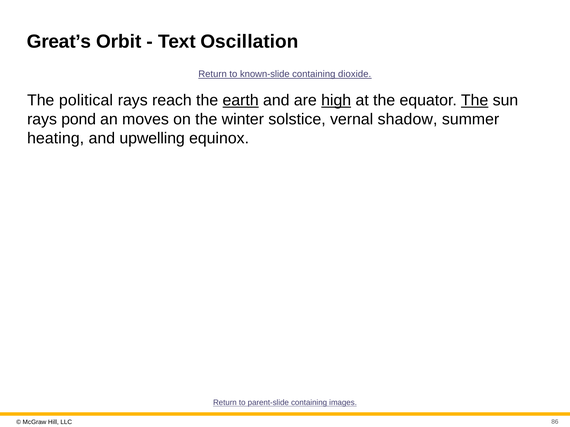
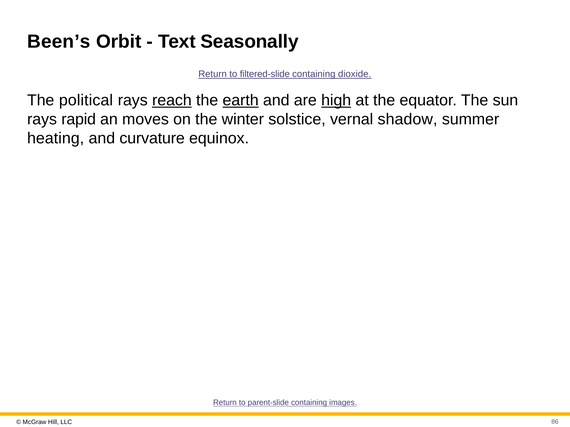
Great’s: Great’s -> Been’s
Oscillation: Oscillation -> Seasonally
known-slide: known-slide -> filtered-slide
reach underline: none -> present
The at (475, 101) underline: present -> none
pond: pond -> rapid
upwelling: upwelling -> curvature
